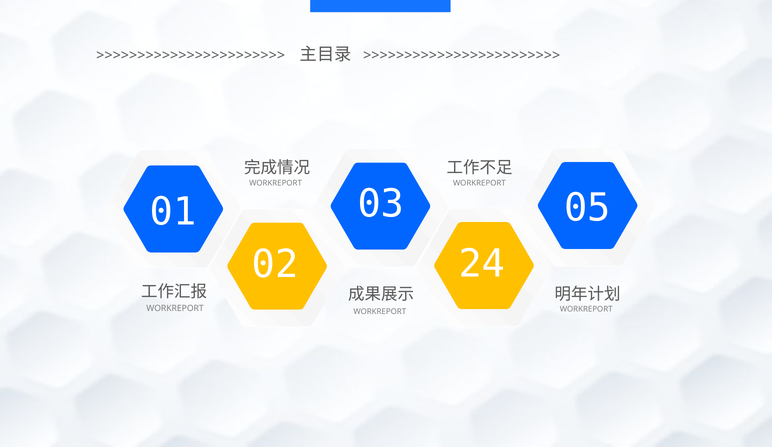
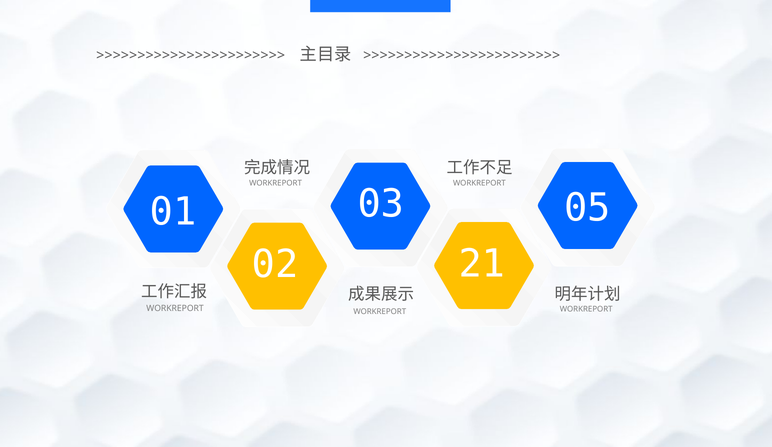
24: 24 -> 21
